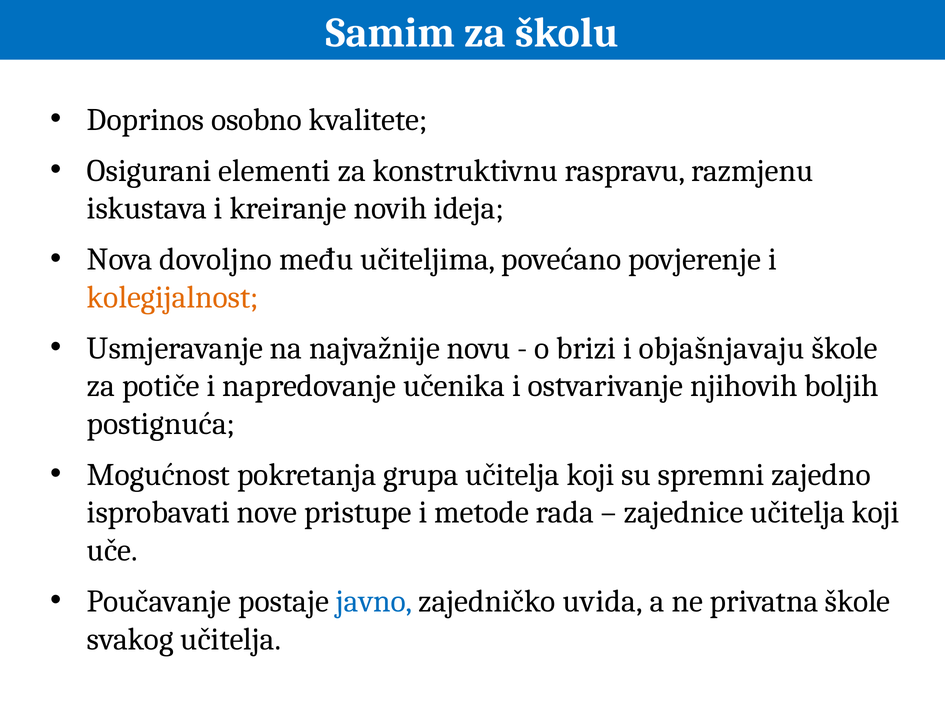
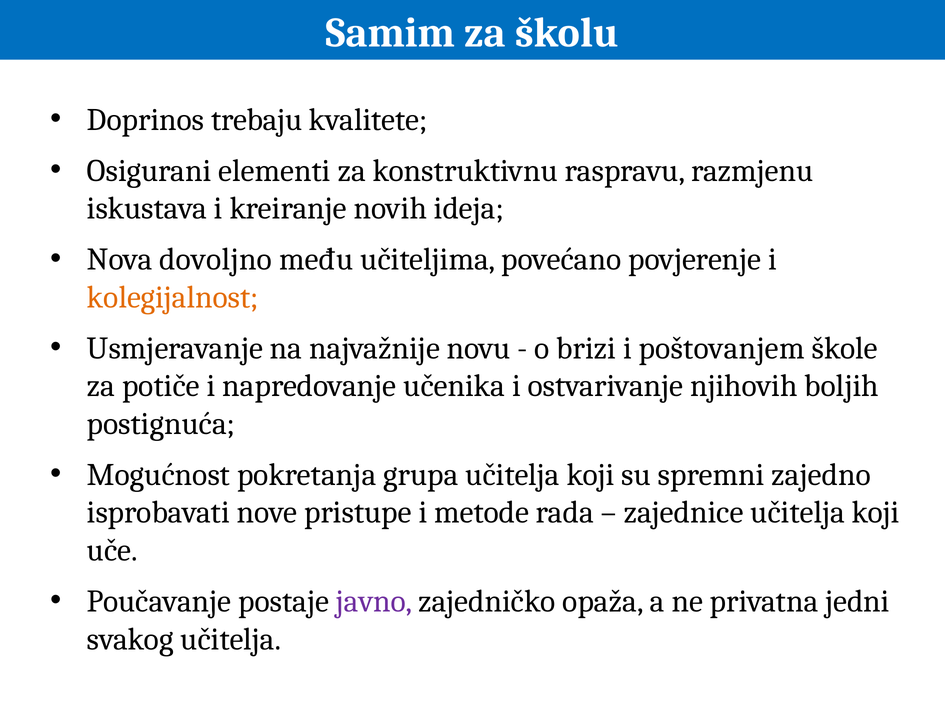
osobno: osobno -> trebaju
objašnjavaju: objašnjavaju -> poštovanjem
javno colour: blue -> purple
uvida: uvida -> opaža
privatna škole: škole -> jedni
